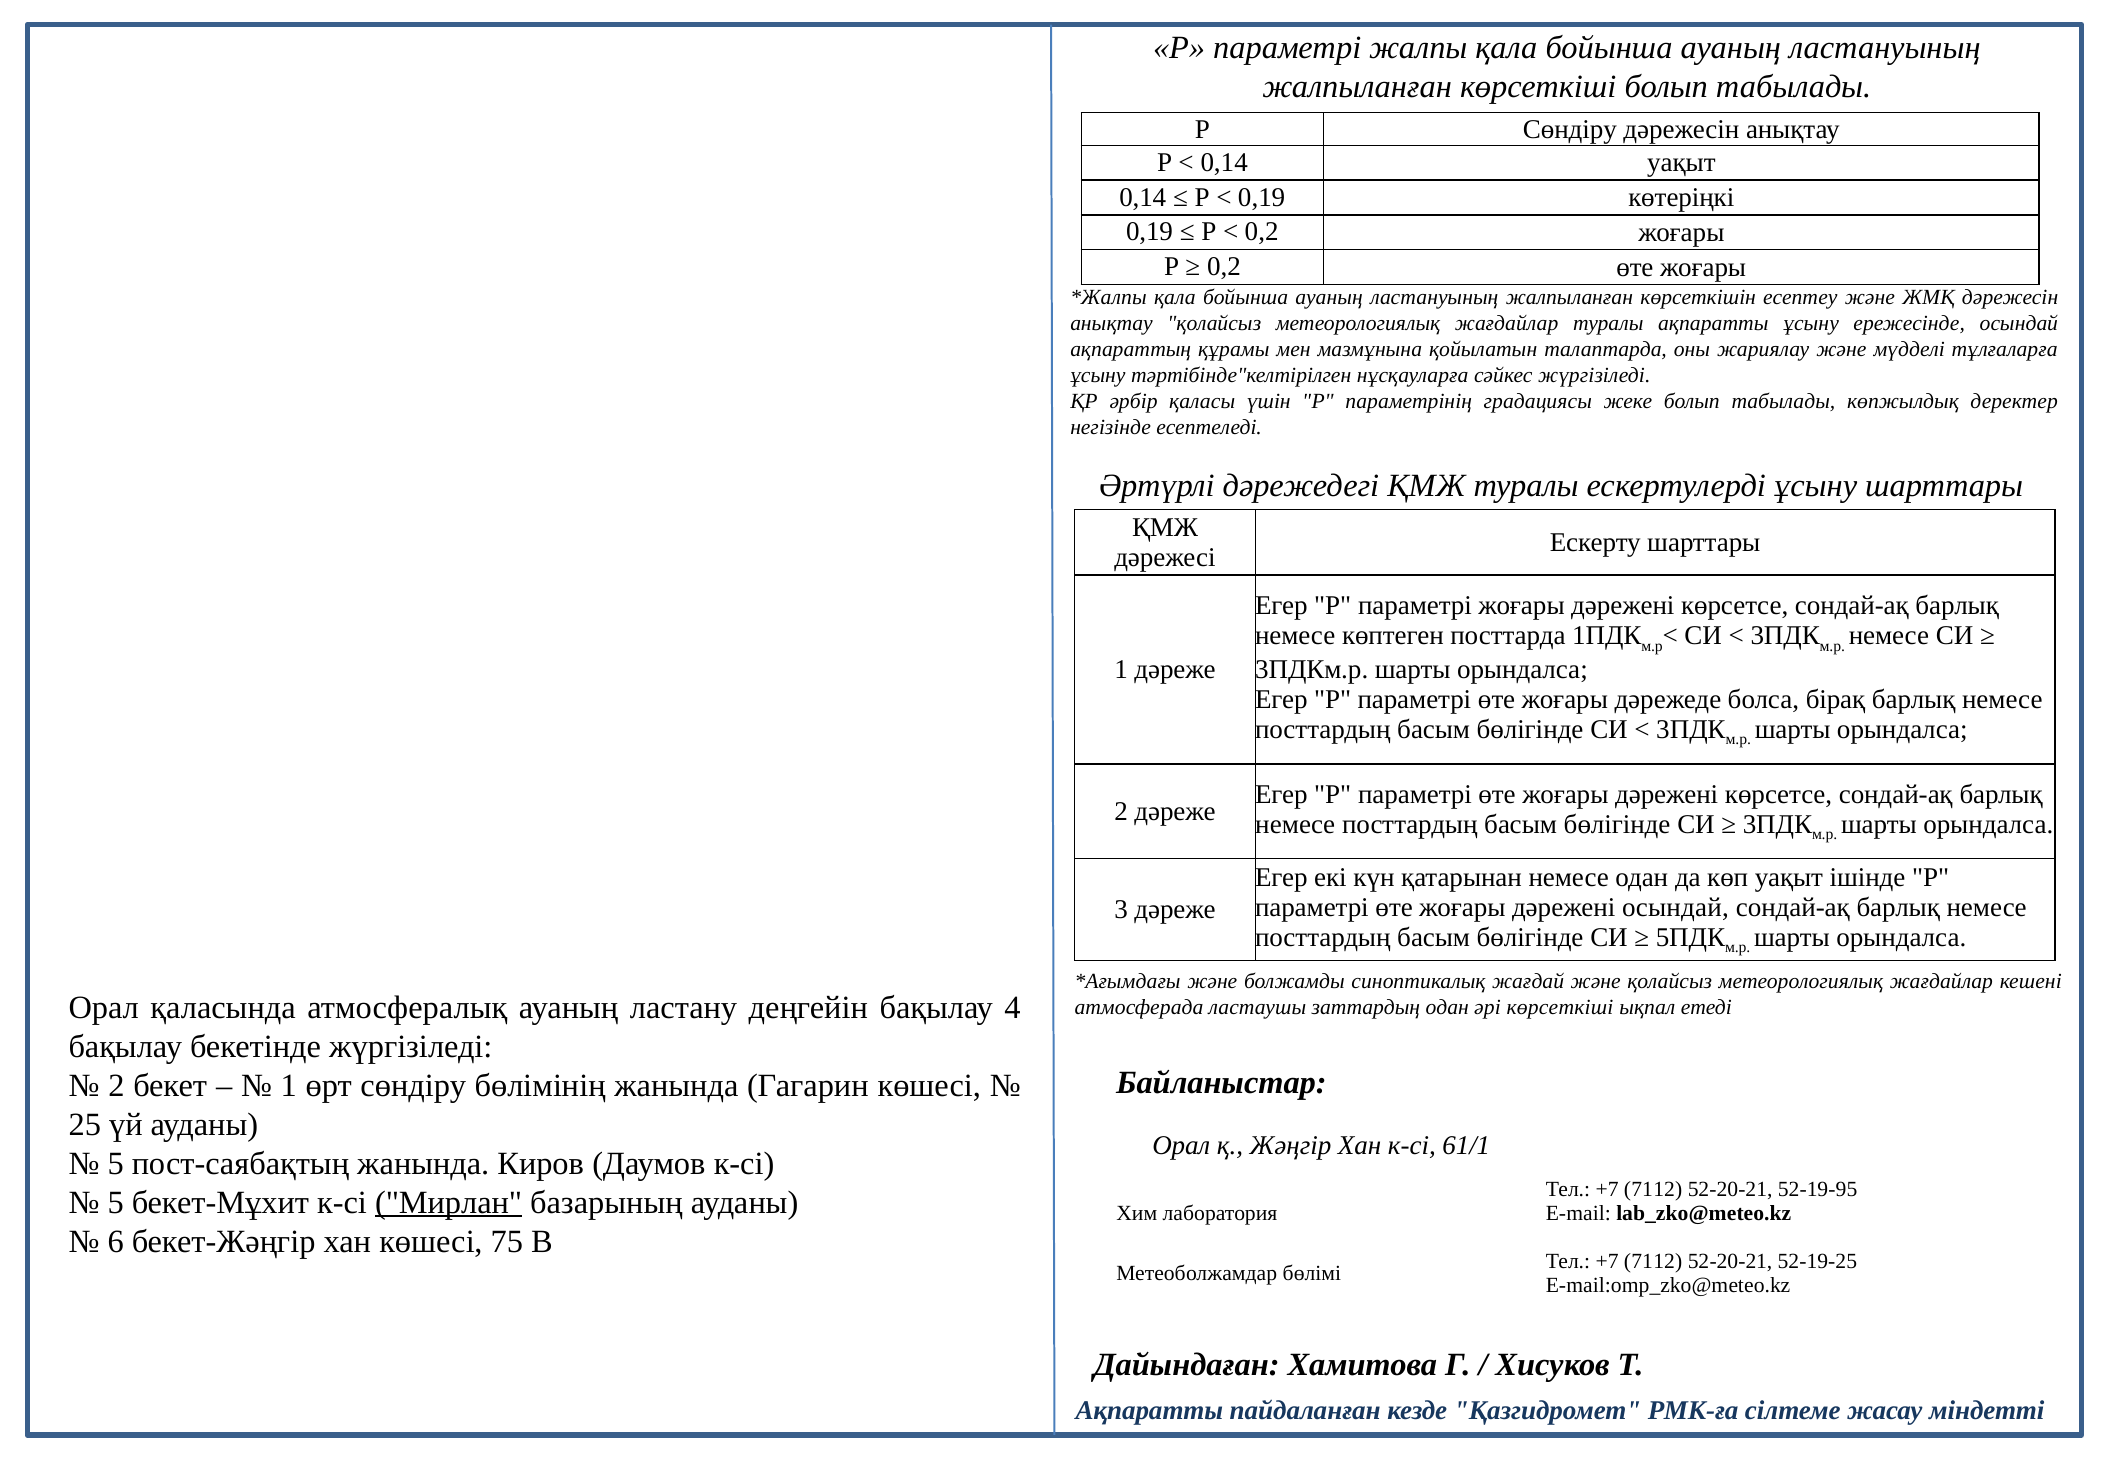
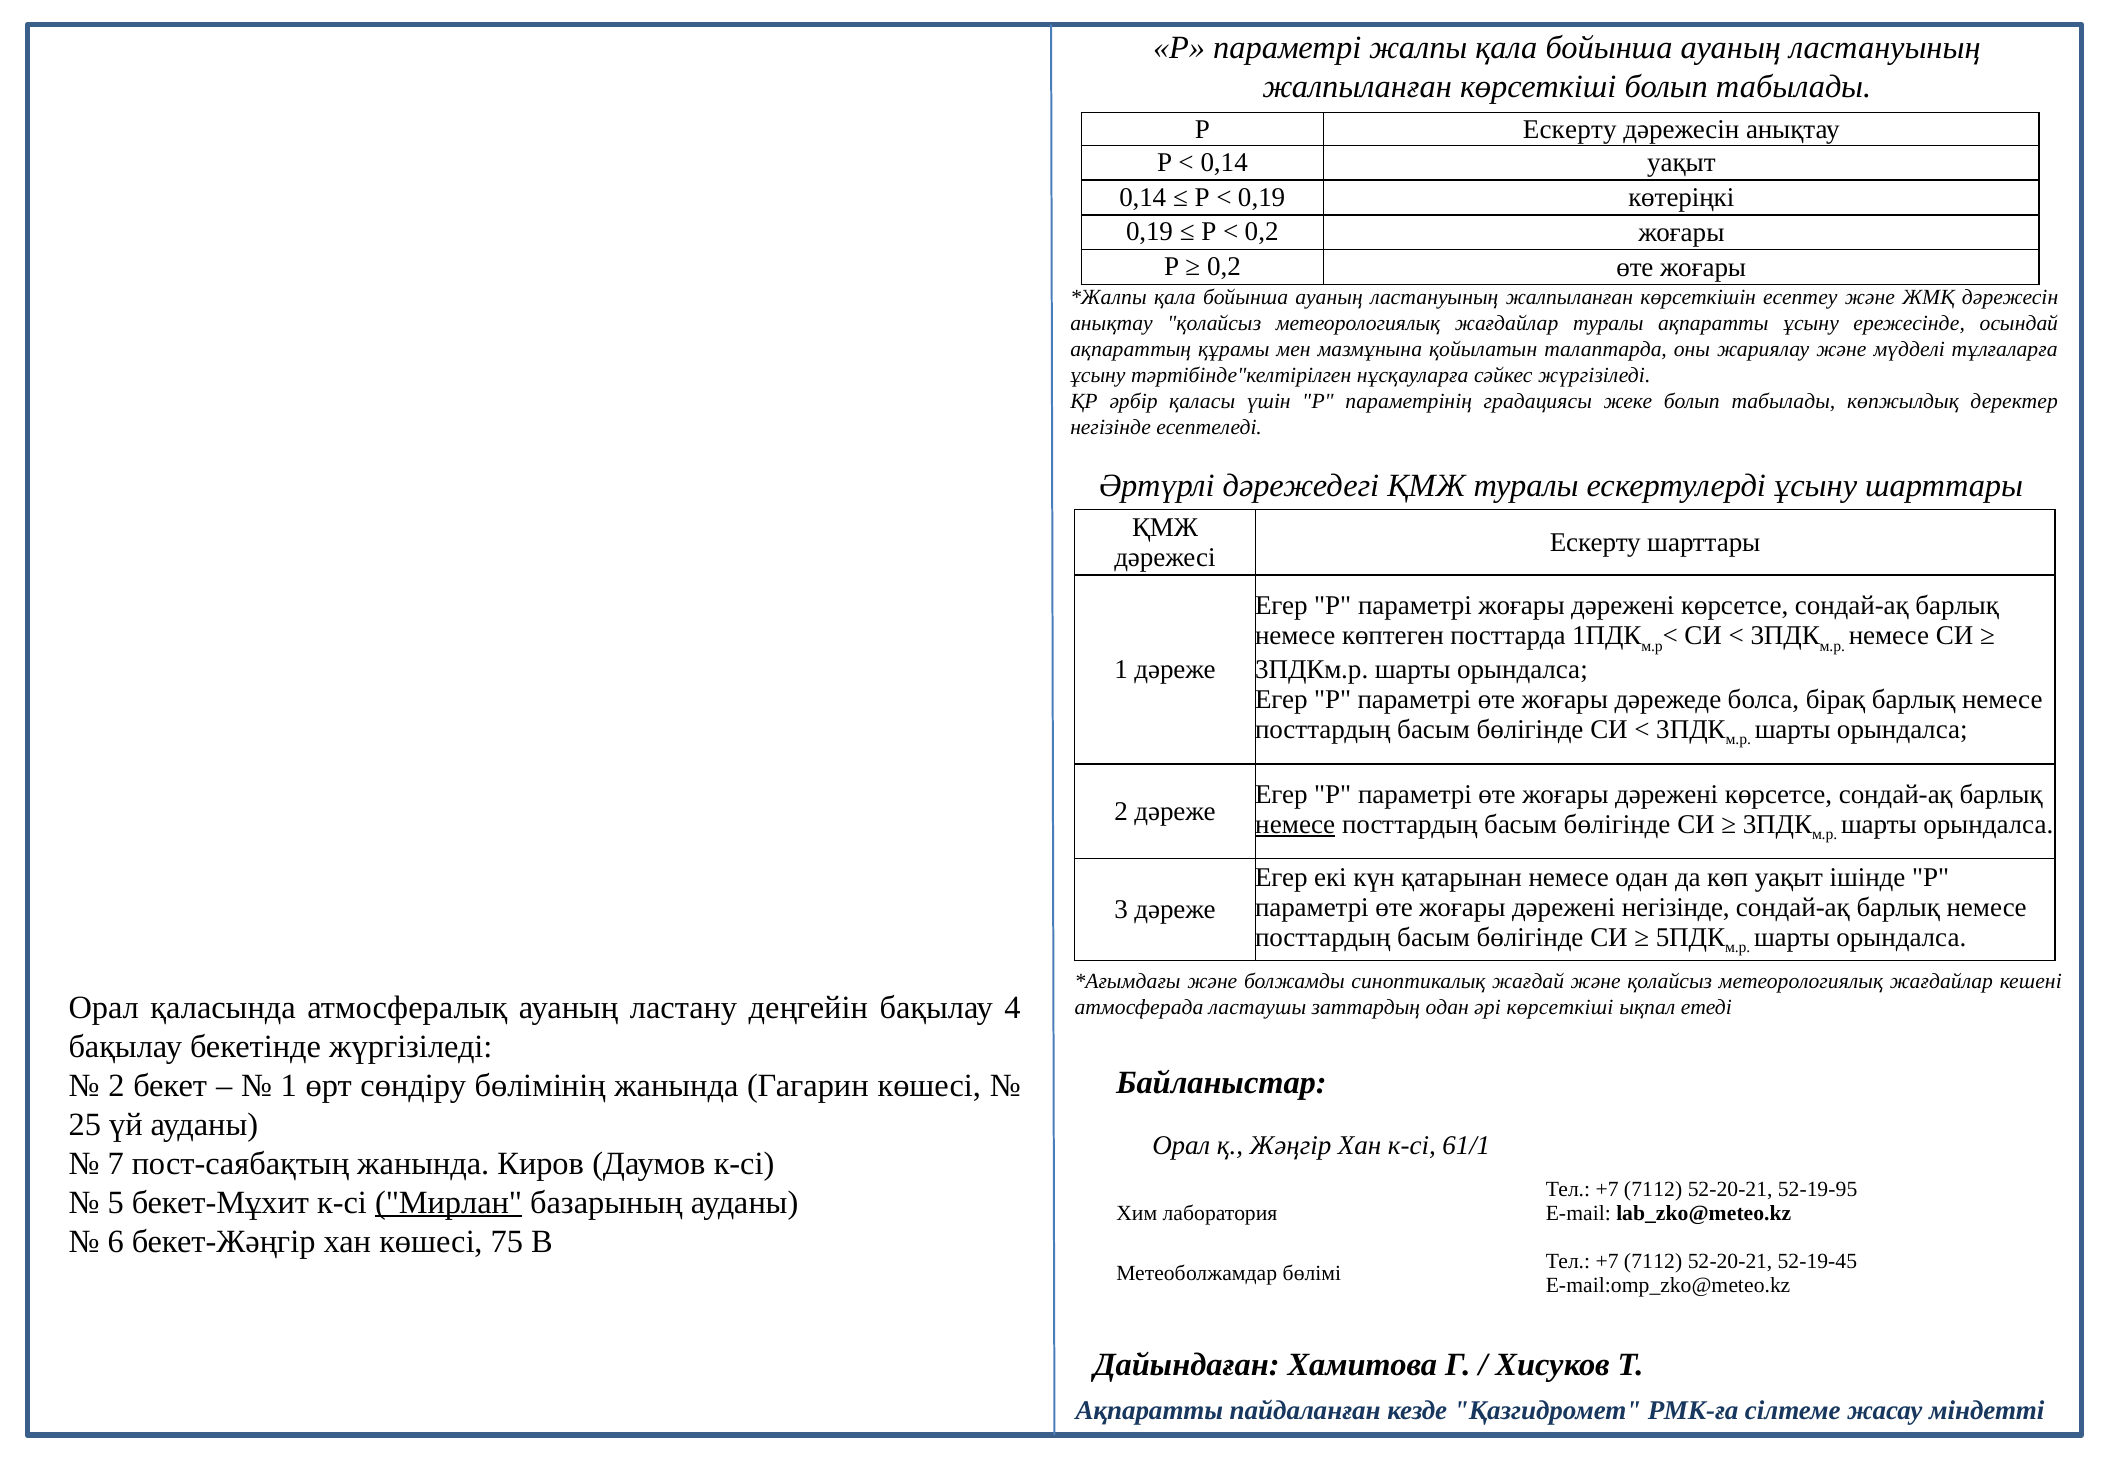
Р Сөндіру: Сөндіру -> Ескерту
немесе at (1295, 824) underline: none -> present
дәрежені осындай: осындай -> негізінде
5 at (116, 1164): 5 -> 7
52-19-25: 52-19-25 -> 52-19-45
